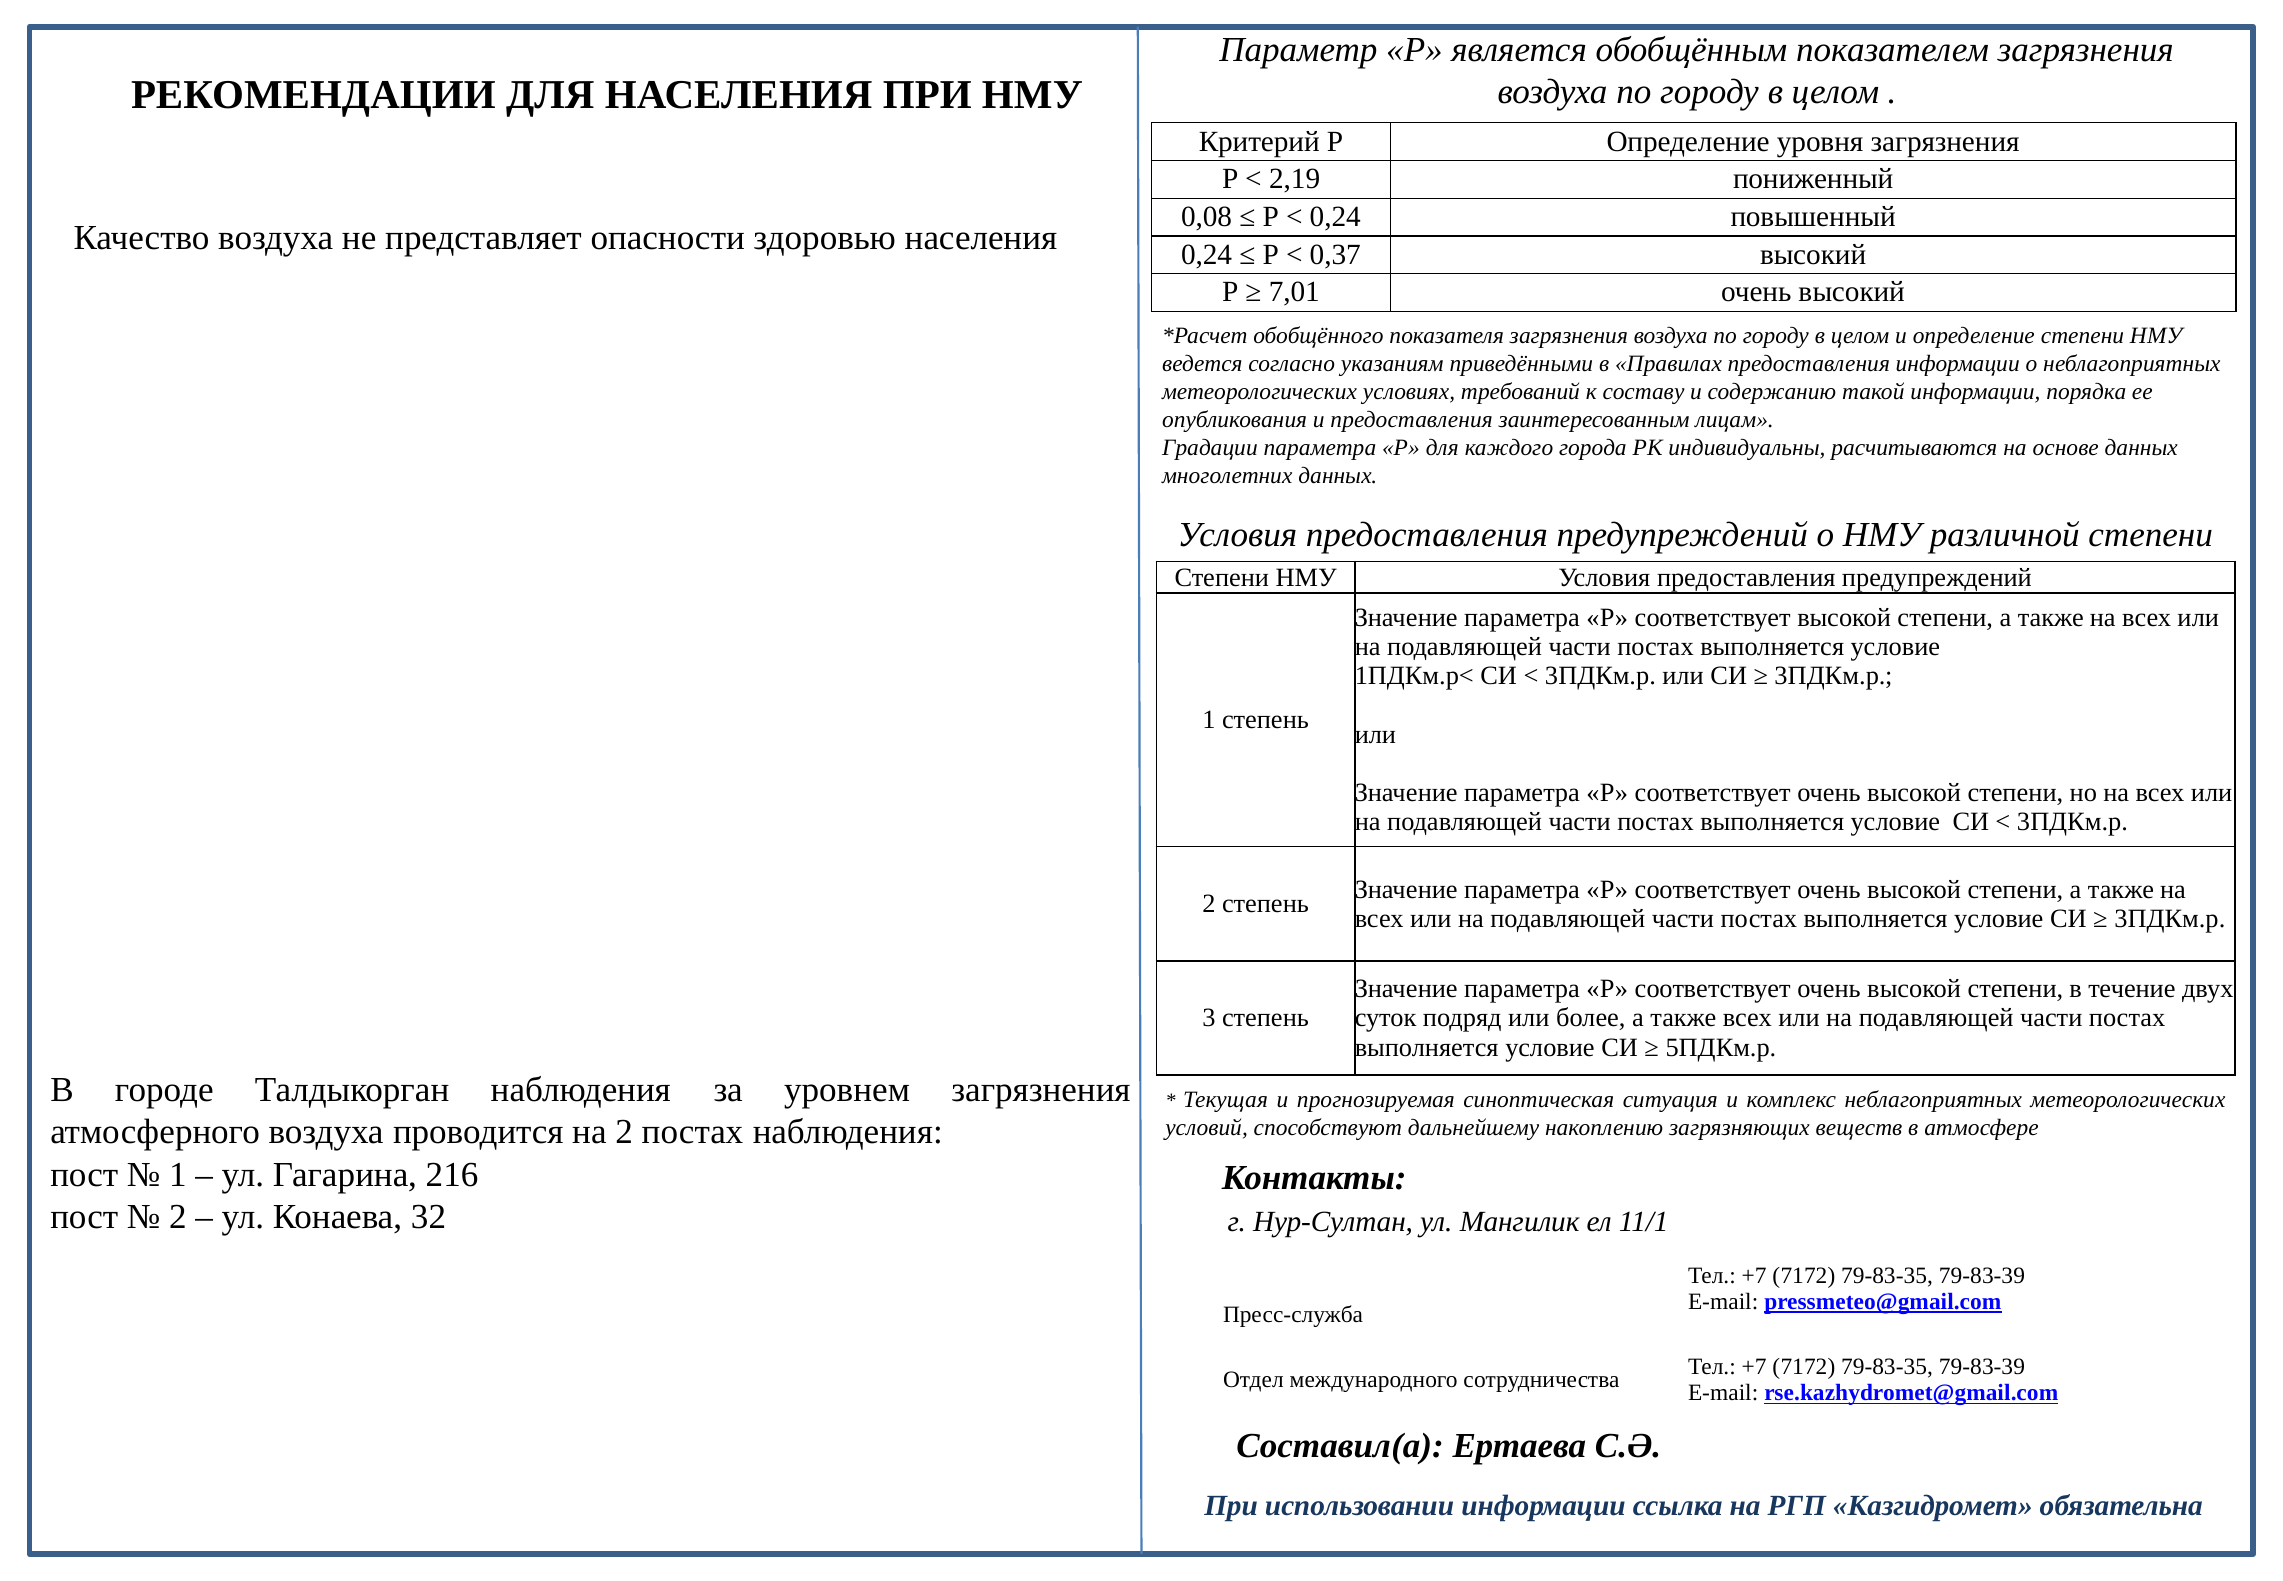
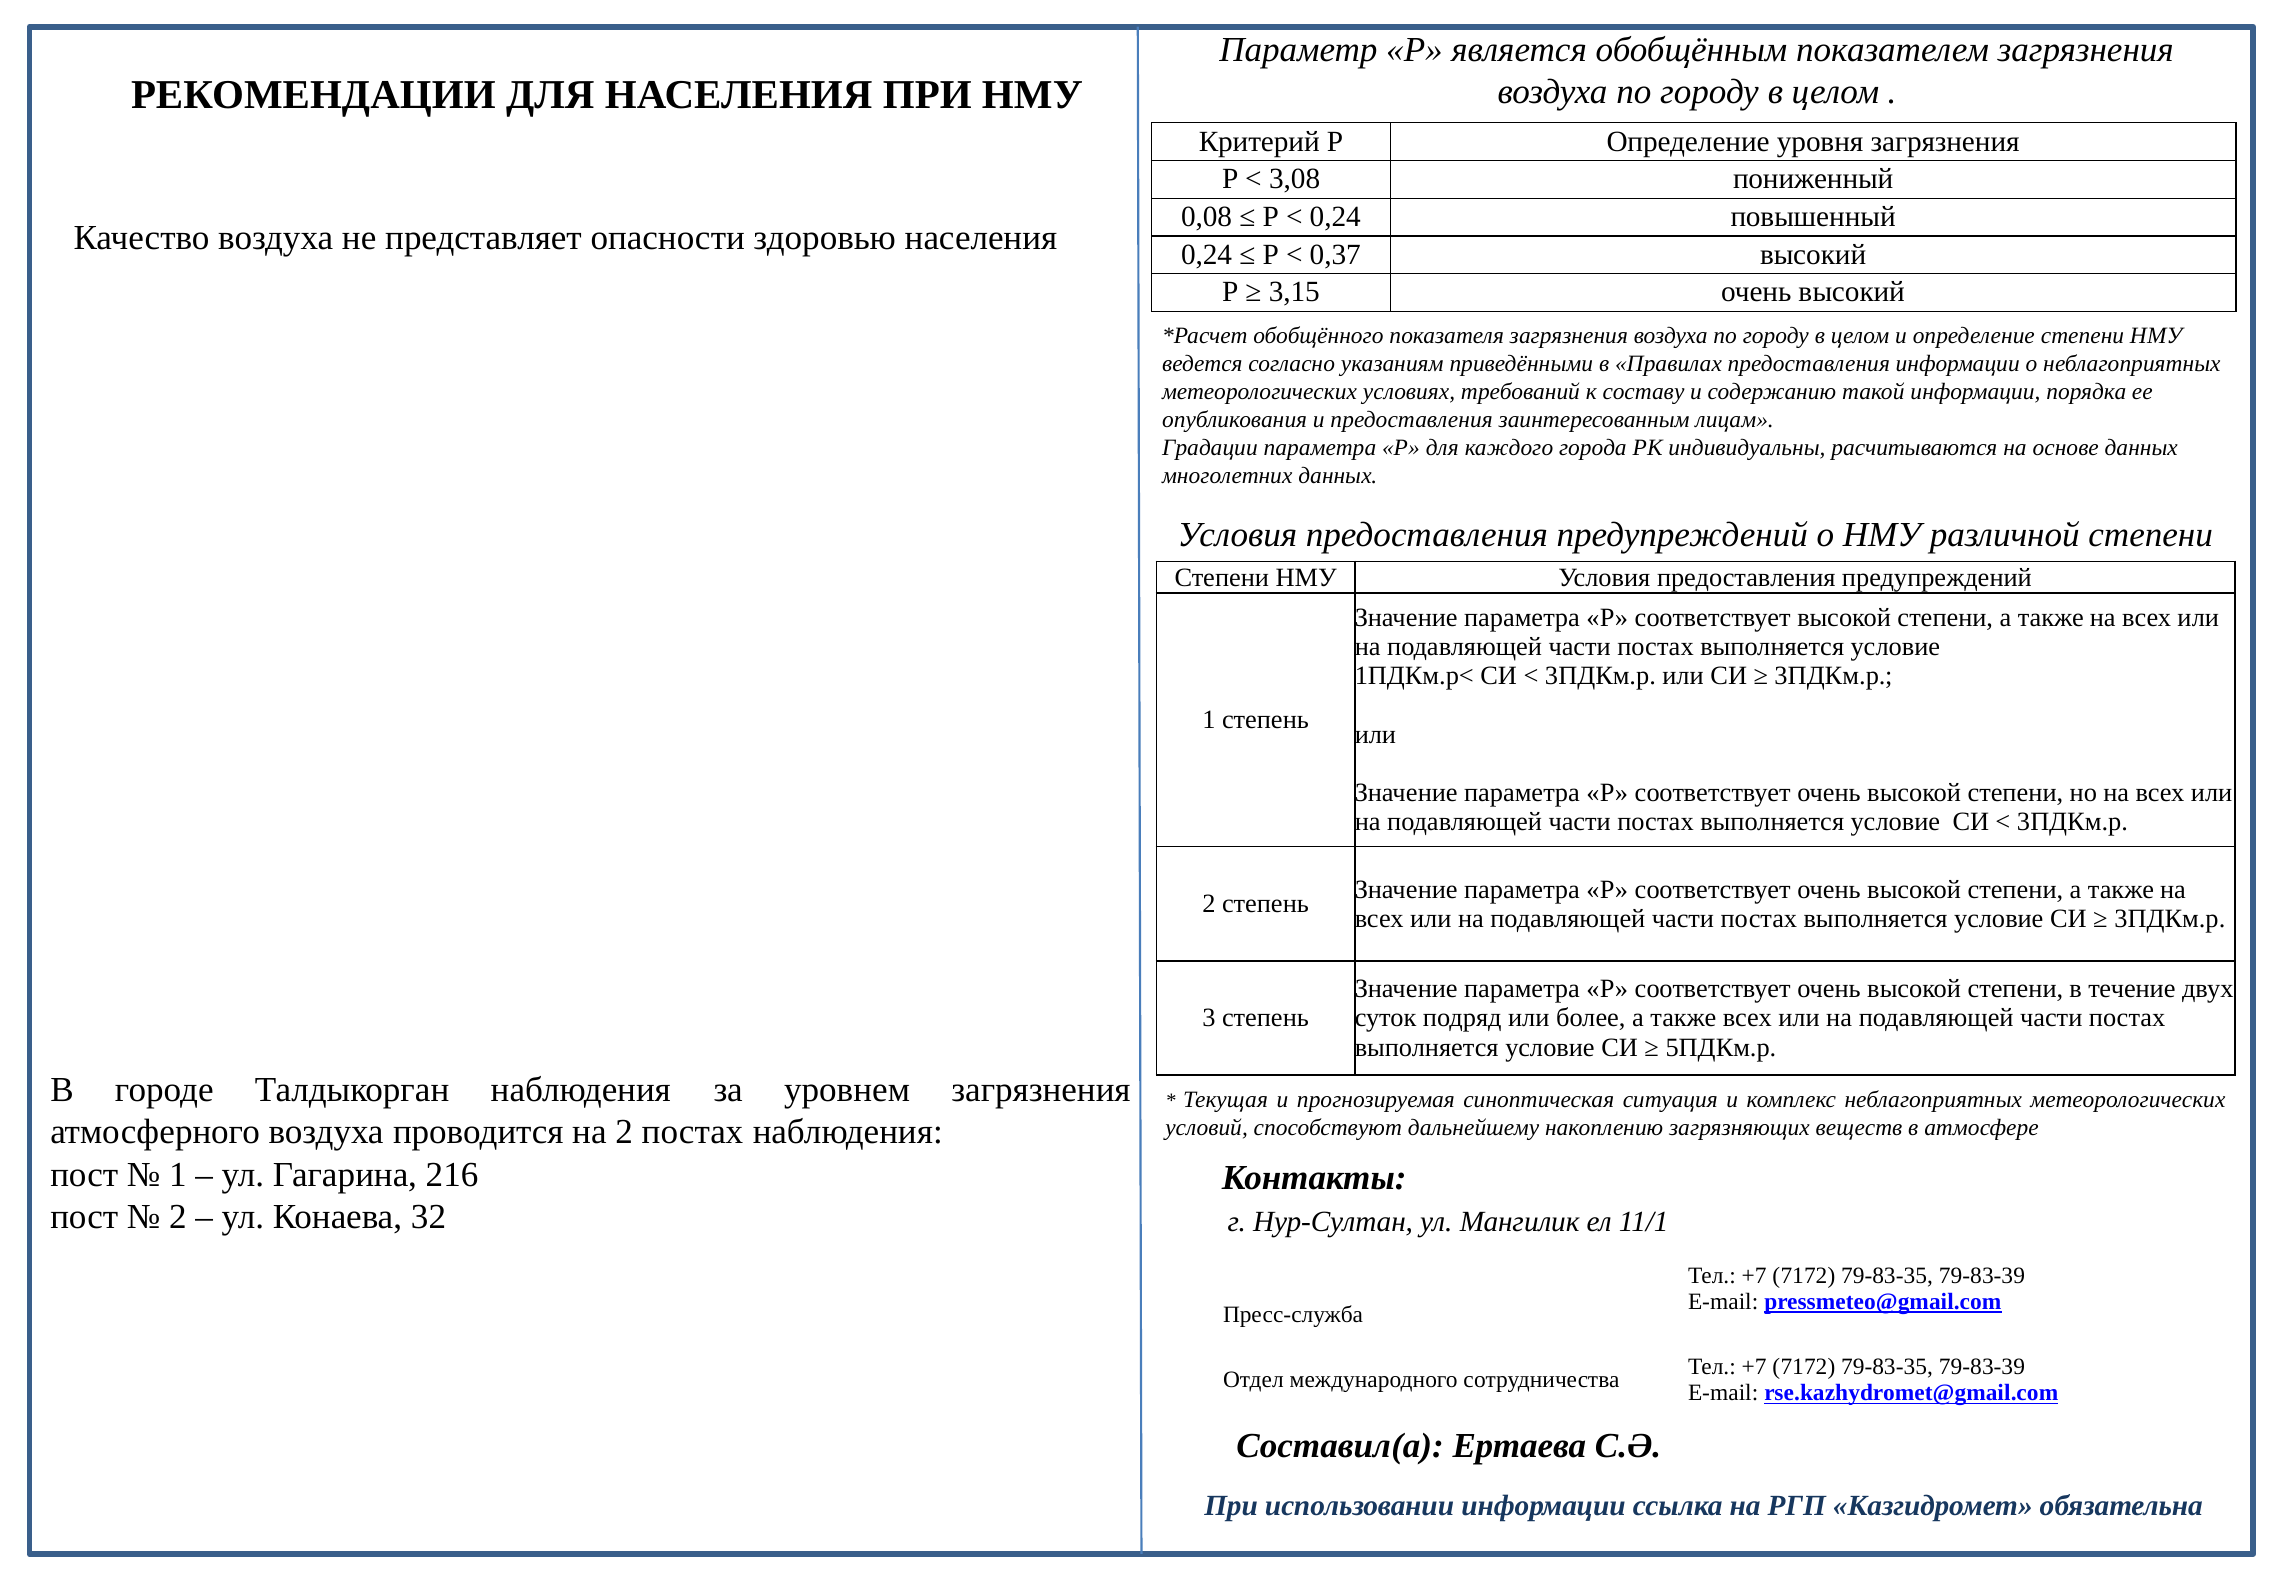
2,19: 2,19 -> 3,08
7,01: 7,01 -> 3,15
